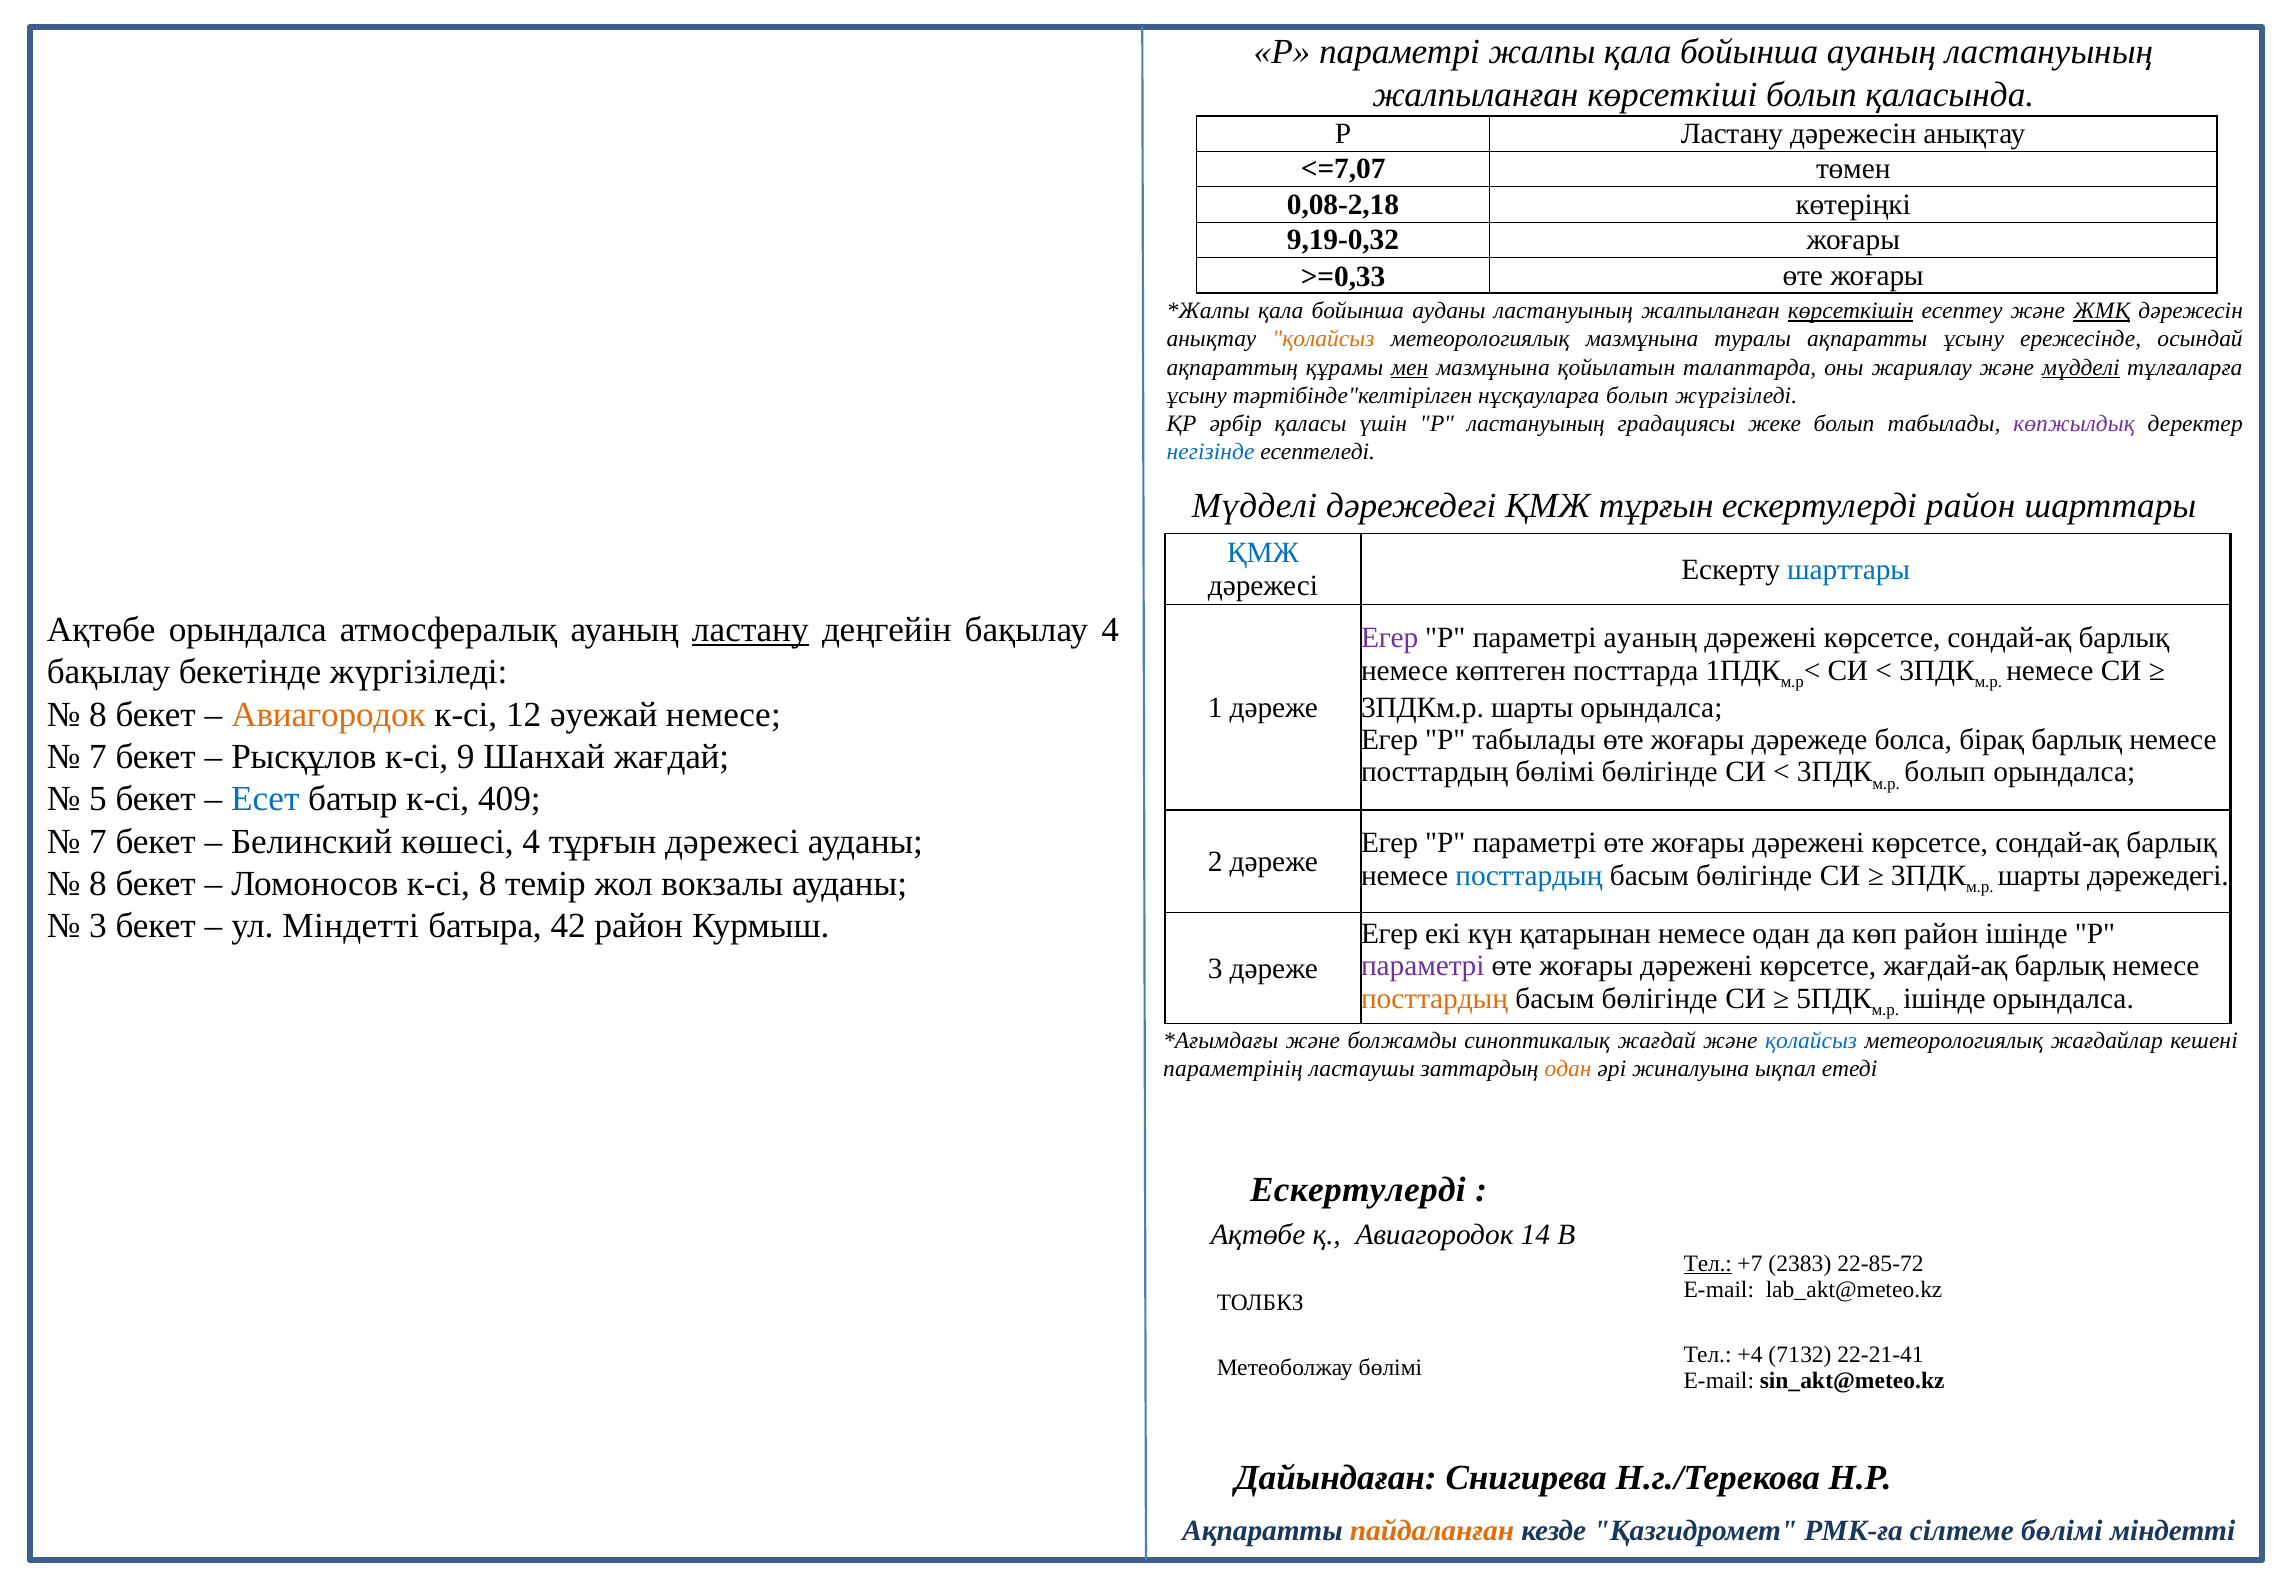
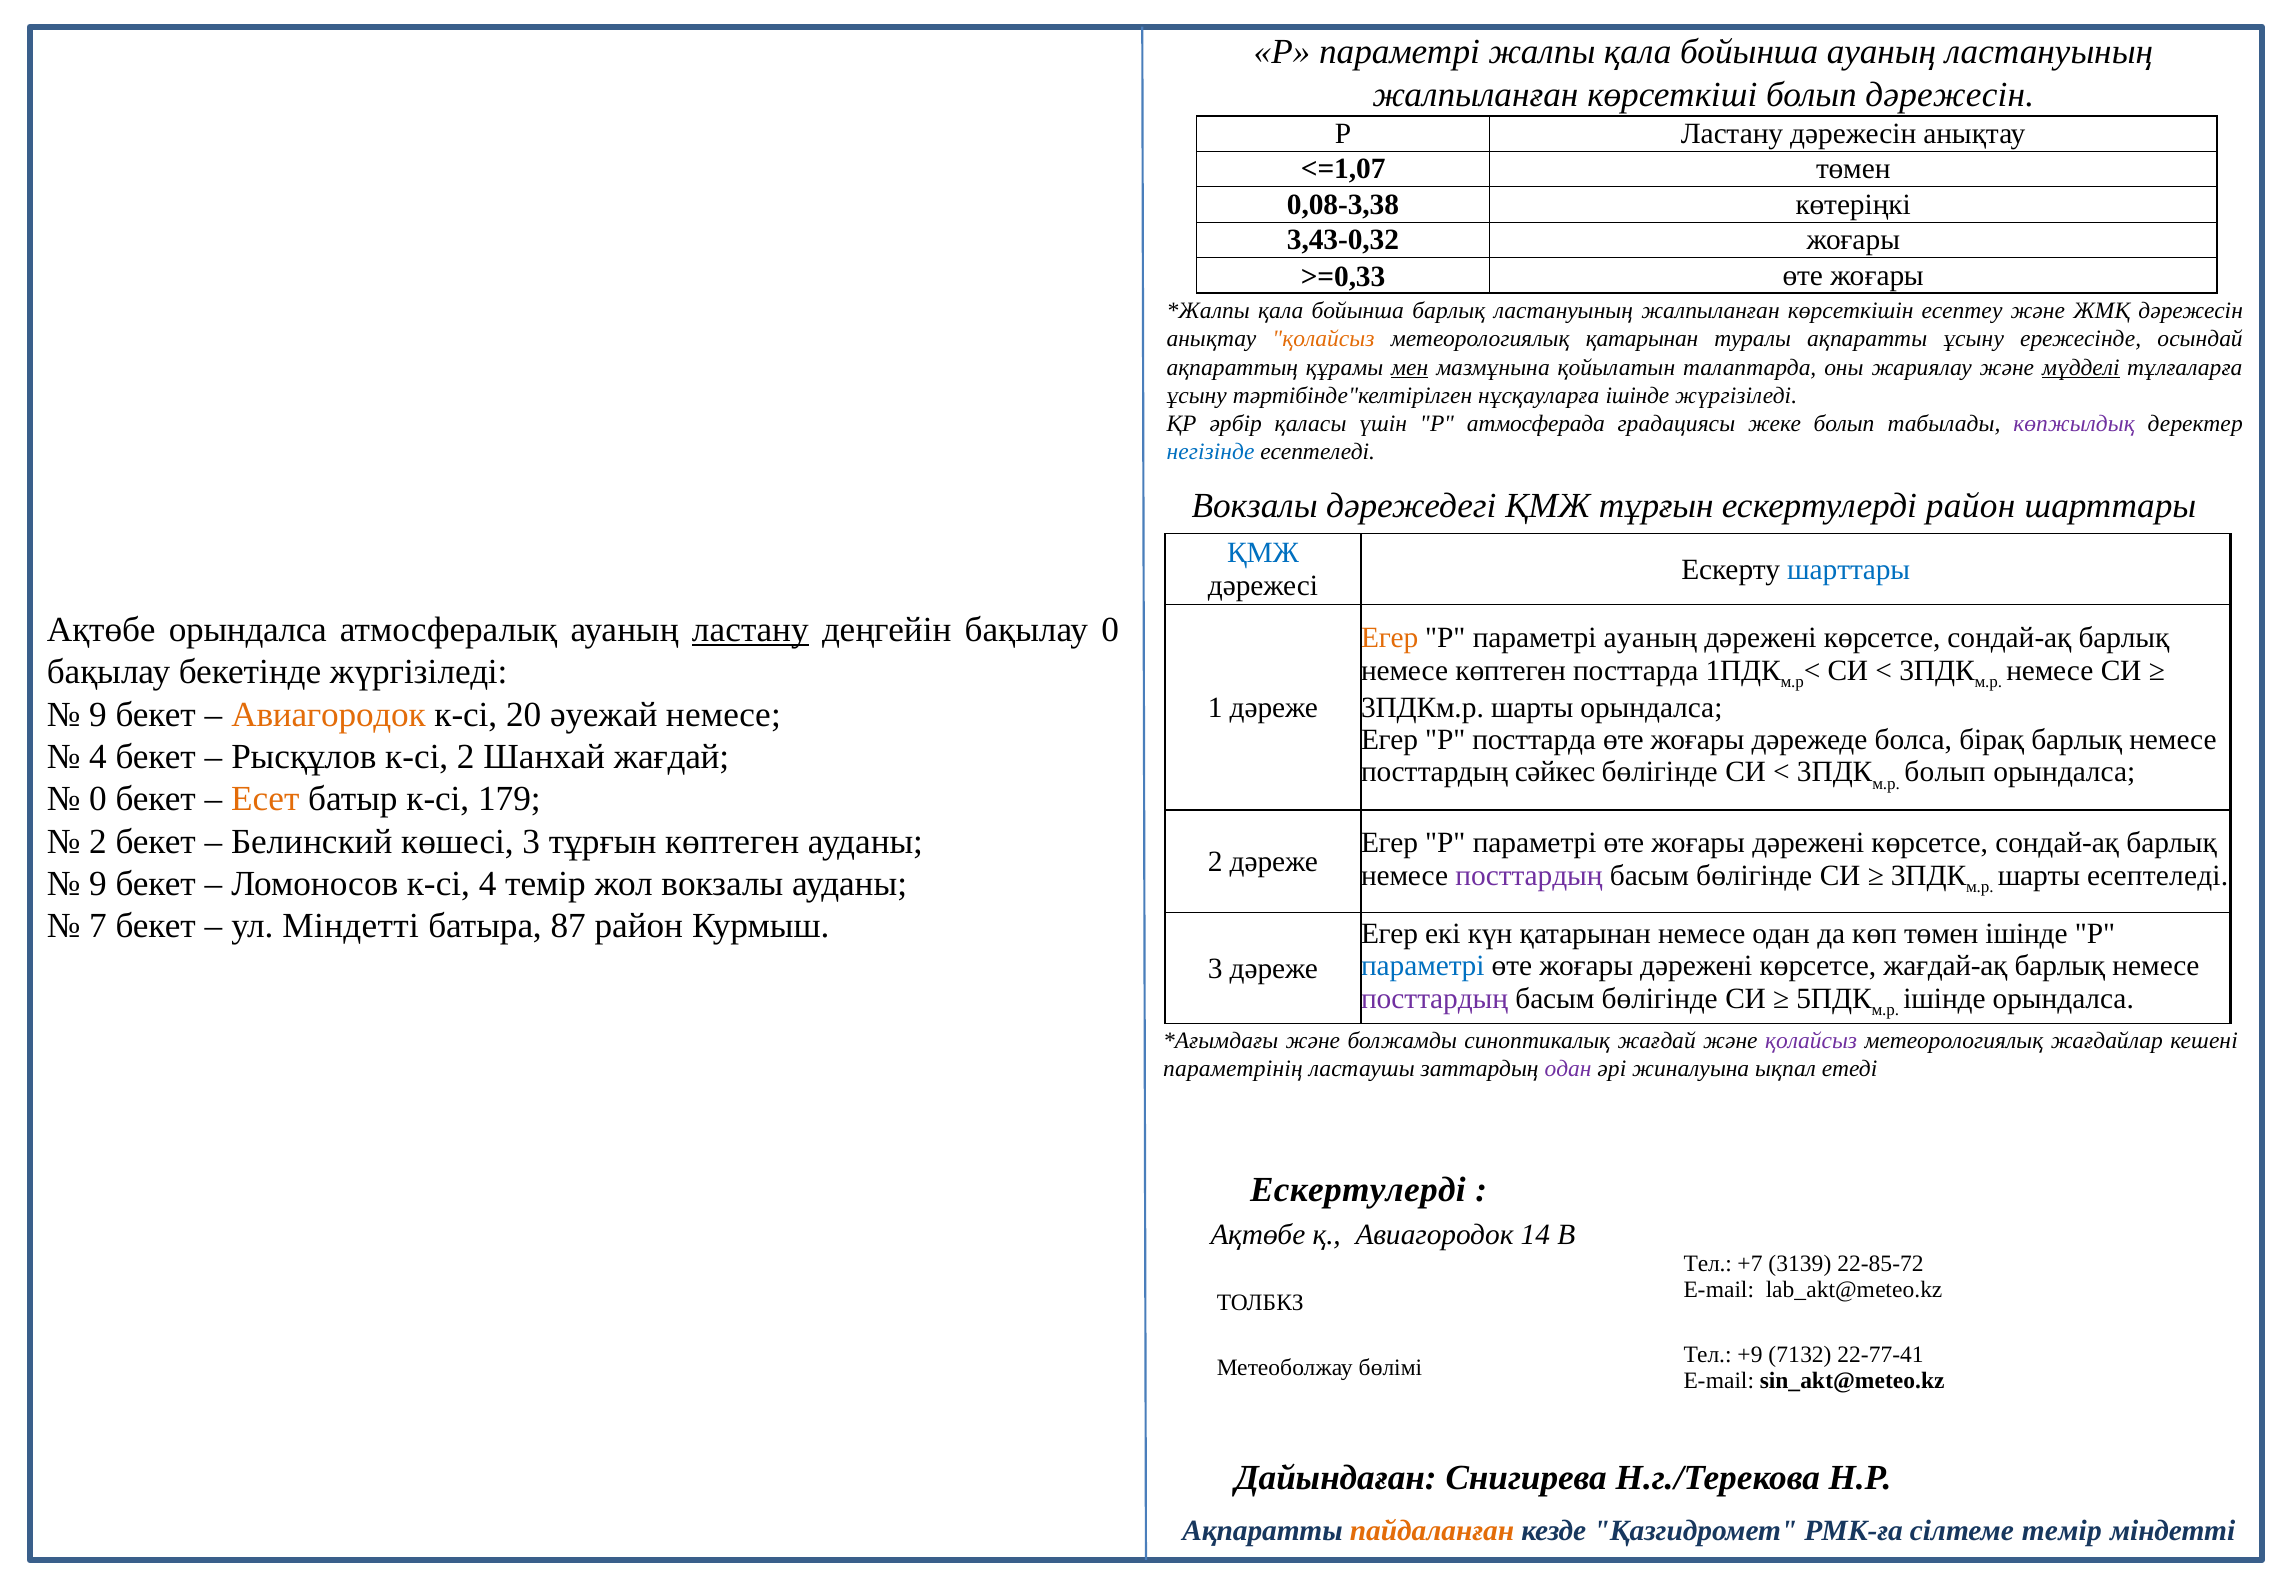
болып қаласында: қаласында -> дәрежесін
<=7,07: <=7,07 -> <=1,07
0,08-2,18: 0,08-2,18 -> 0,08-3,38
9,19-0,32: 9,19-0,32 -> 3,43-0,32
бойынша ауданы: ауданы -> барлық
көрсеткішін underline: present -> none
ЖМҚ underline: present -> none
метеорологиялық мазмұнына: мазмұнына -> қатарынан
нұсқауларға болып: болып -> ішінде
Р ластануының: ластануының -> атмосферада
Мүдделі at (1254, 506): Мүдделі -> Вокзалы
бақылау 4: 4 -> 0
Егер at (1390, 638) colour: purple -> orange
8 at (98, 714): 8 -> 9
12: 12 -> 20
P табылады: табылады -> посттарда
7 at (98, 757): 7 -> 4
к-сі 9: 9 -> 2
посттардың бөлімі: бөлімі -> сәйкес
5 at (98, 799): 5 -> 0
Есет colour: blue -> orange
409: 409 -> 179
7 at (98, 841): 7 -> 2
көшесі 4: 4 -> 3
тұрғын дәрежесі: дәрежесі -> көптеген
посттардың at (1529, 875) colour: blue -> purple
шарты дәрежедегі: дәрежедегі -> есептеледі
8 at (98, 884): 8 -> 9
к-сі 8: 8 -> 4
3 at (98, 926): 3 -> 7
42: 42 -> 87
көп район: район -> төмен
параметрі at (1423, 966) colour: purple -> blue
посттардың at (1435, 998) colour: orange -> purple
қолайсыз at (1811, 1041) colour: blue -> purple
одан at (1568, 1069) colour: orange -> purple
Тел at (1708, 1263) underline: present -> none
2383: 2383 -> 3139
+4: +4 -> +9
22-21-41: 22-21-41 -> 22-77-41
сілтеме бөлімі: бөлімі -> темір
